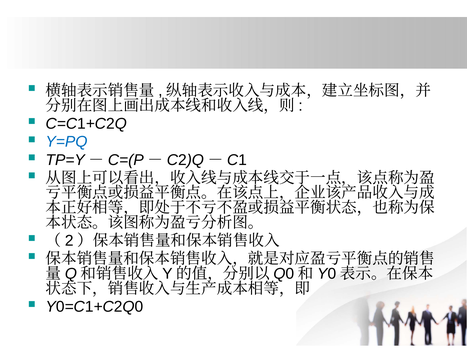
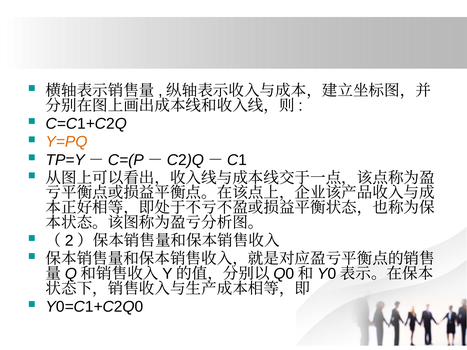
Y=PQ colour: blue -> orange
